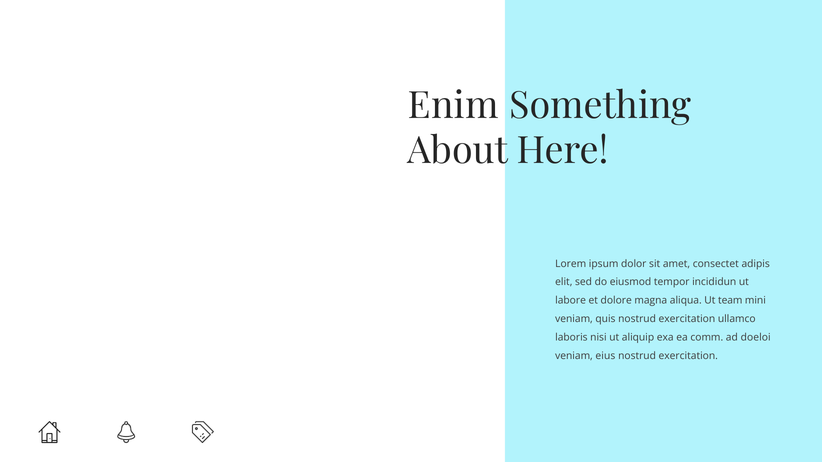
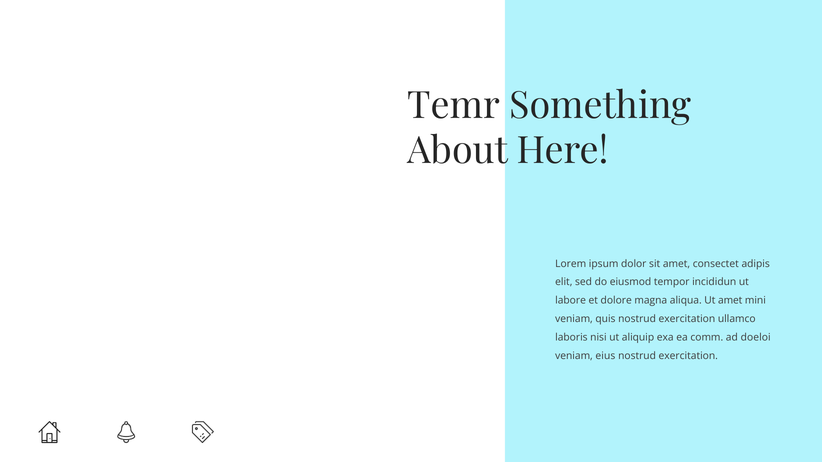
Enim: Enim -> Temr
Ut team: team -> amet
